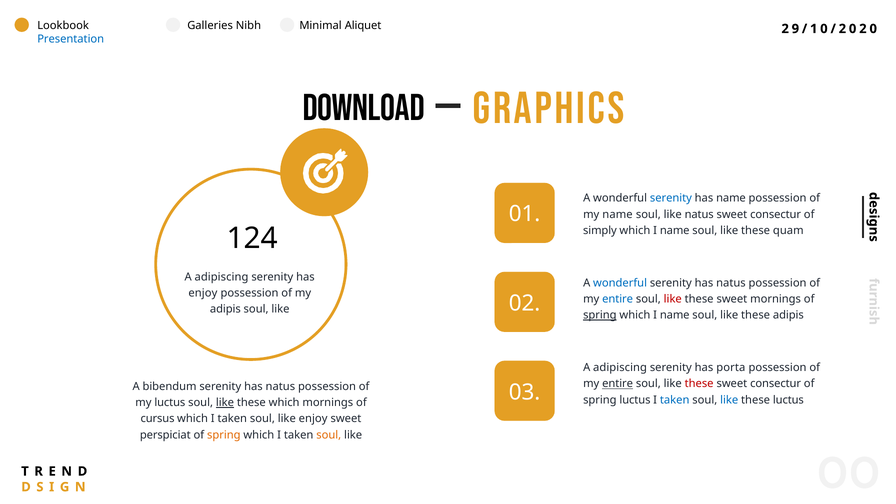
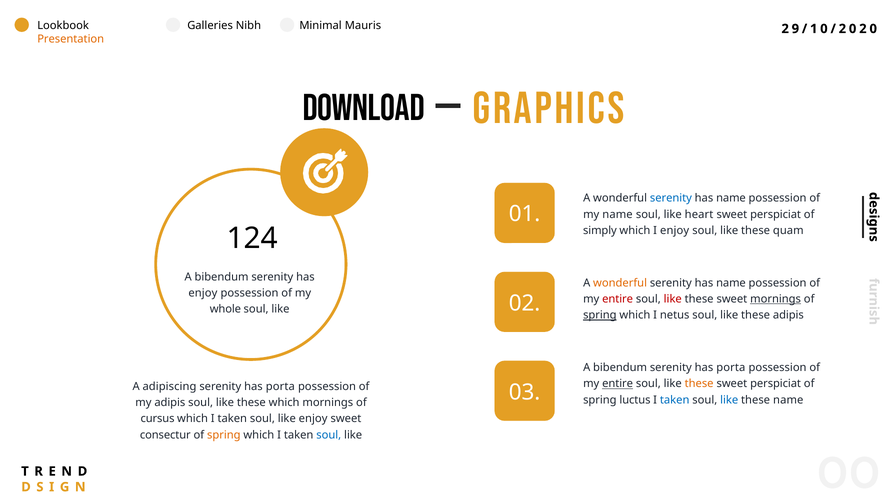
Aliquet: Aliquet -> Mauris
Presentation colour: blue -> orange
like natus: natus -> heart
consectur at (776, 214): consectur -> perspiciat
name at (675, 230): name -> enjoy
adipiscing at (221, 277): adipiscing -> bibendum
wonderful at (620, 283) colour: blue -> orange
natus at (731, 283): natus -> name
entire at (618, 299) colour: blue -> red
mornings at (776, 299) underline: none -> present
adipis at (225, 309): adipis -> whole
name at (675, 315): name -> netus
adipiscing at (620, 368): adipiscing -> bibendum
these at (699, 384) colour: red -> orange
consectur at (776, 384): consectur -> perspiciat
bibendum: bibendum -> adipiscing
natus at (280, 387): natus -> porta
these luctus: luctus -> name
my luctus: luctus -> adipis
like at (225, 403) underline: present -> none
perspiciat: perspiciat -> consectur
soul at (329, 435) colour: orange -> blue
